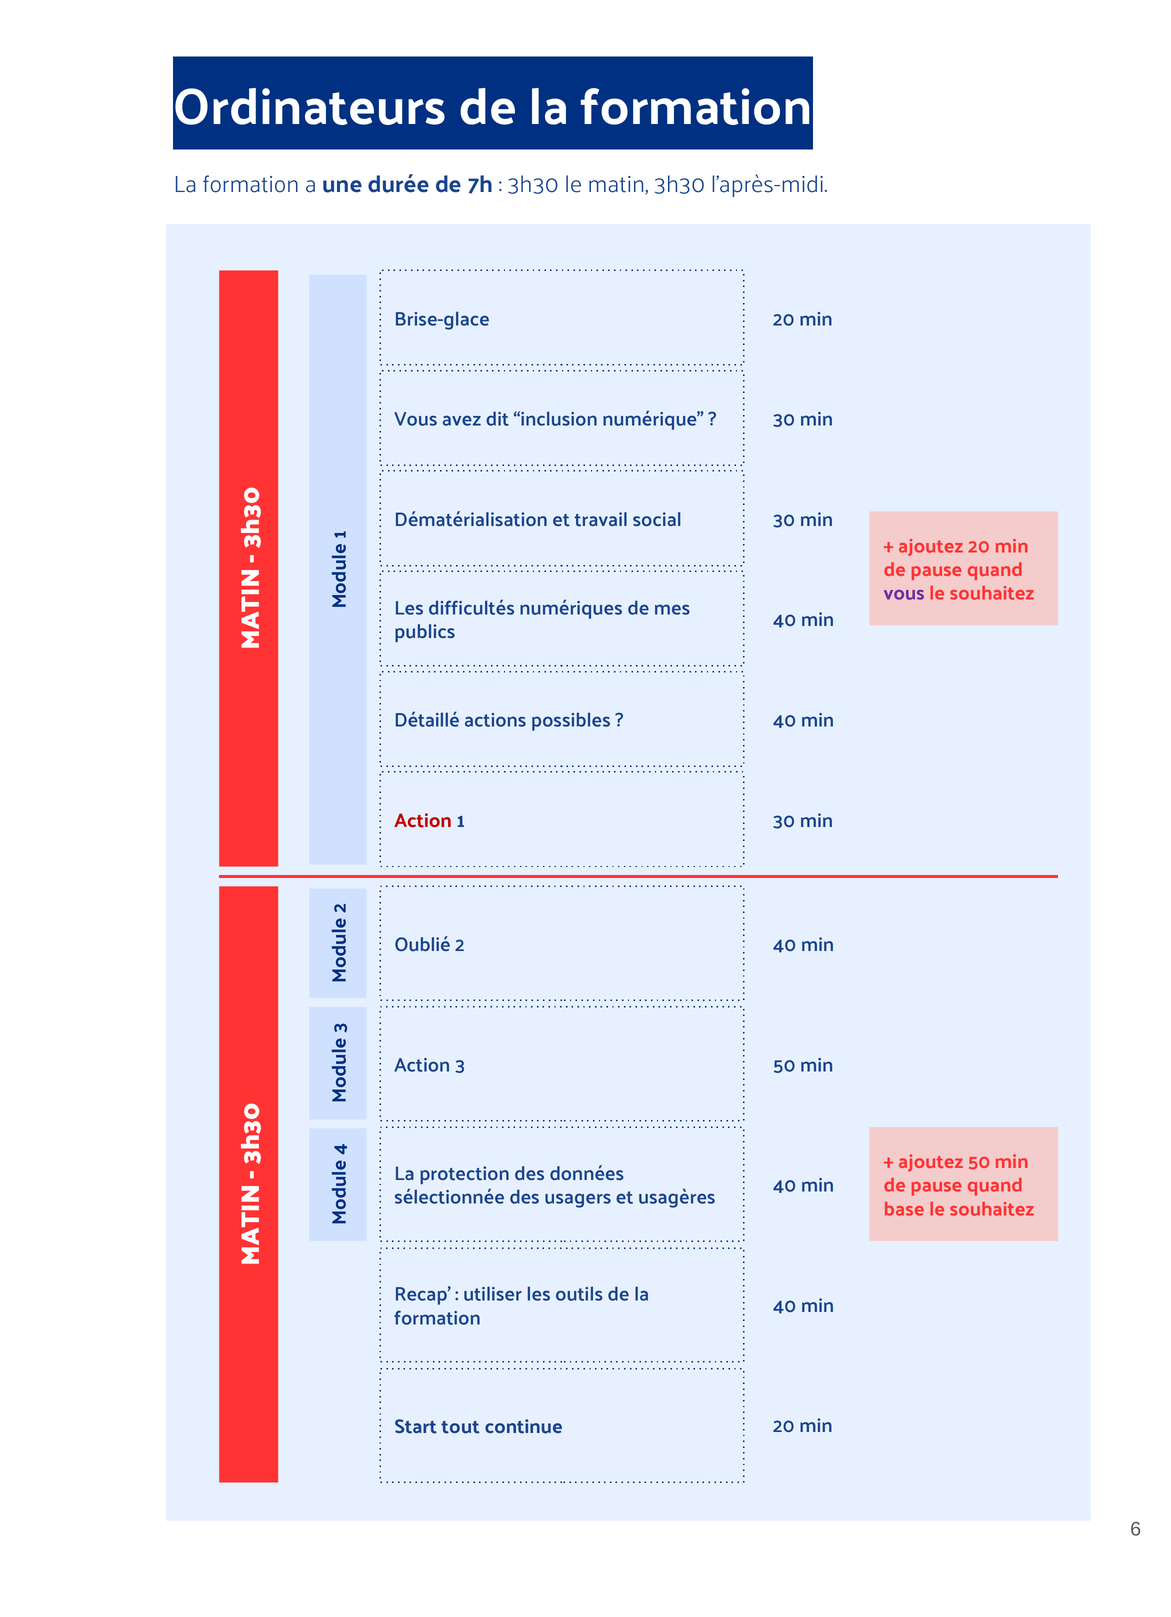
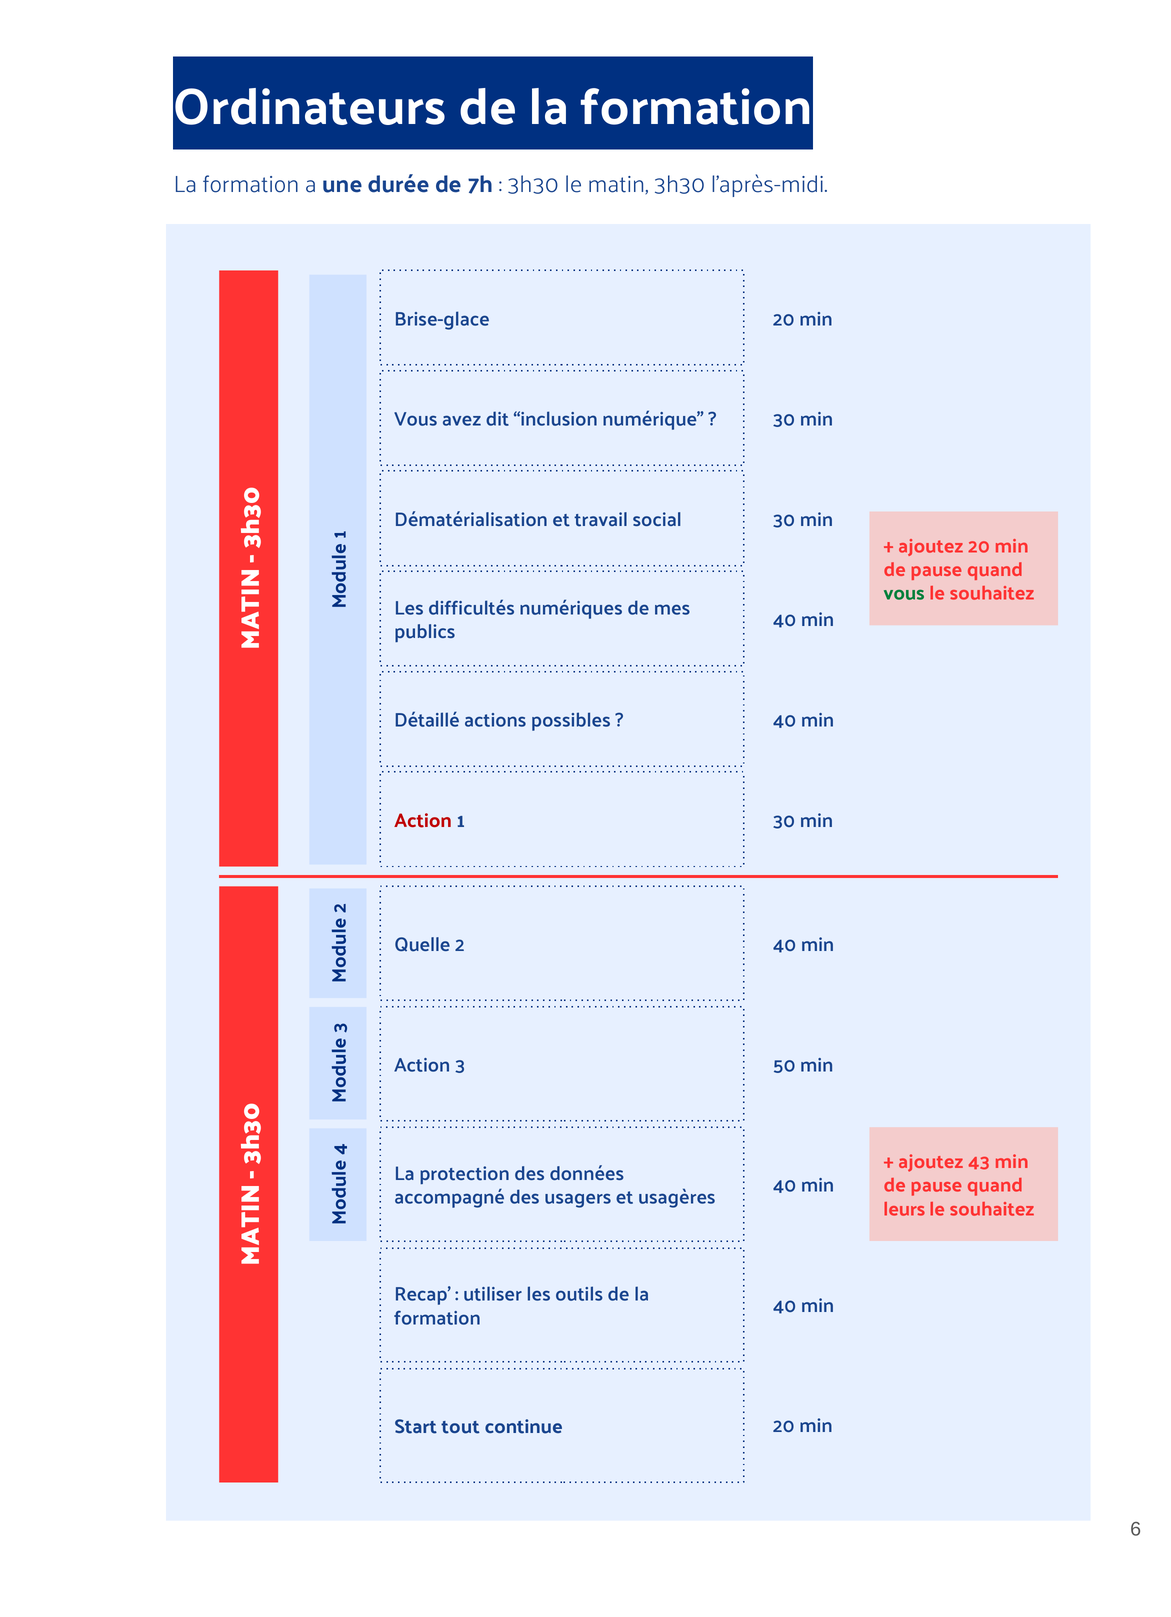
vous at (904, 594) colour: purple -> green
Oublié: Oublié -> Quelle
ajoutez 50: 50 -> 43
sélectionnée: sélectionnée -> accompagné
base: base -> leurs
